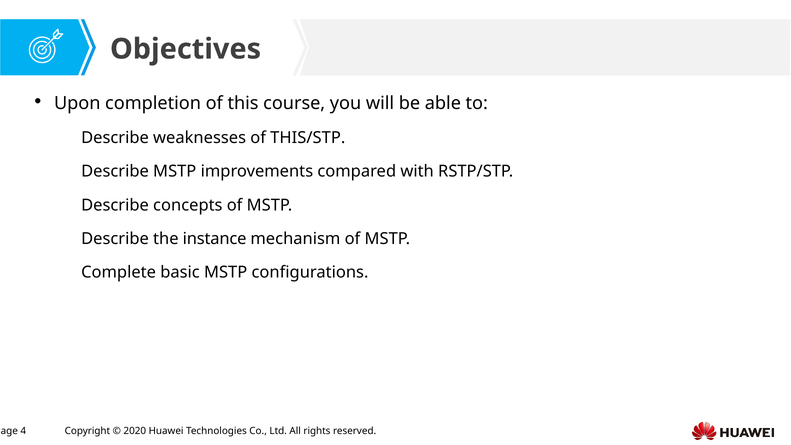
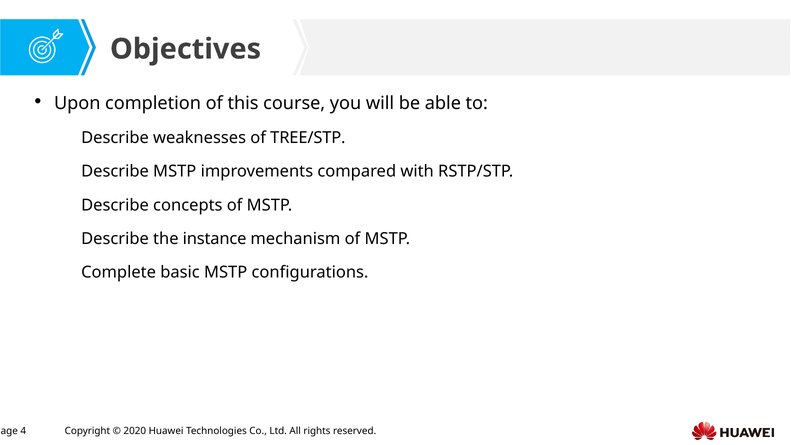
THIS/STP: THIS/STP -> TREE/STP
